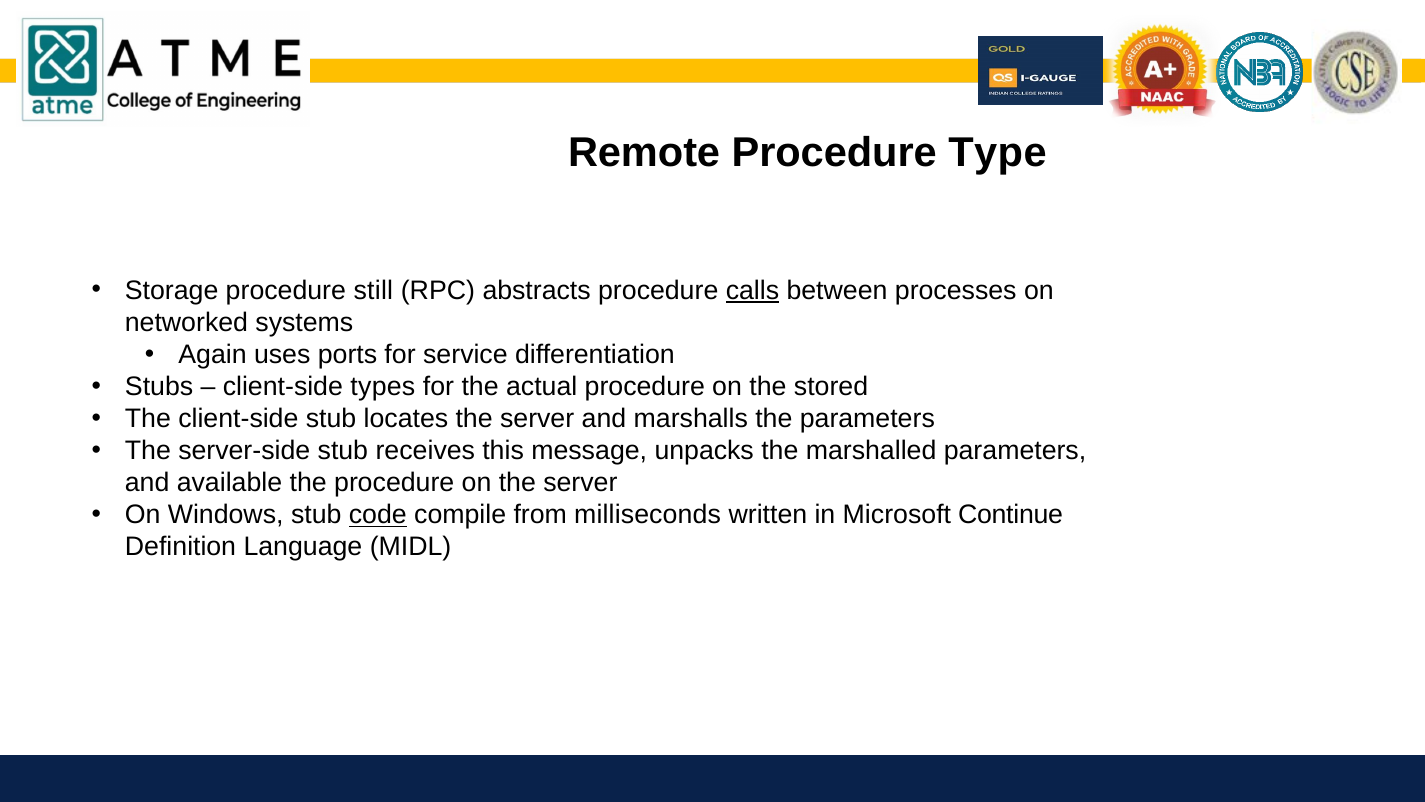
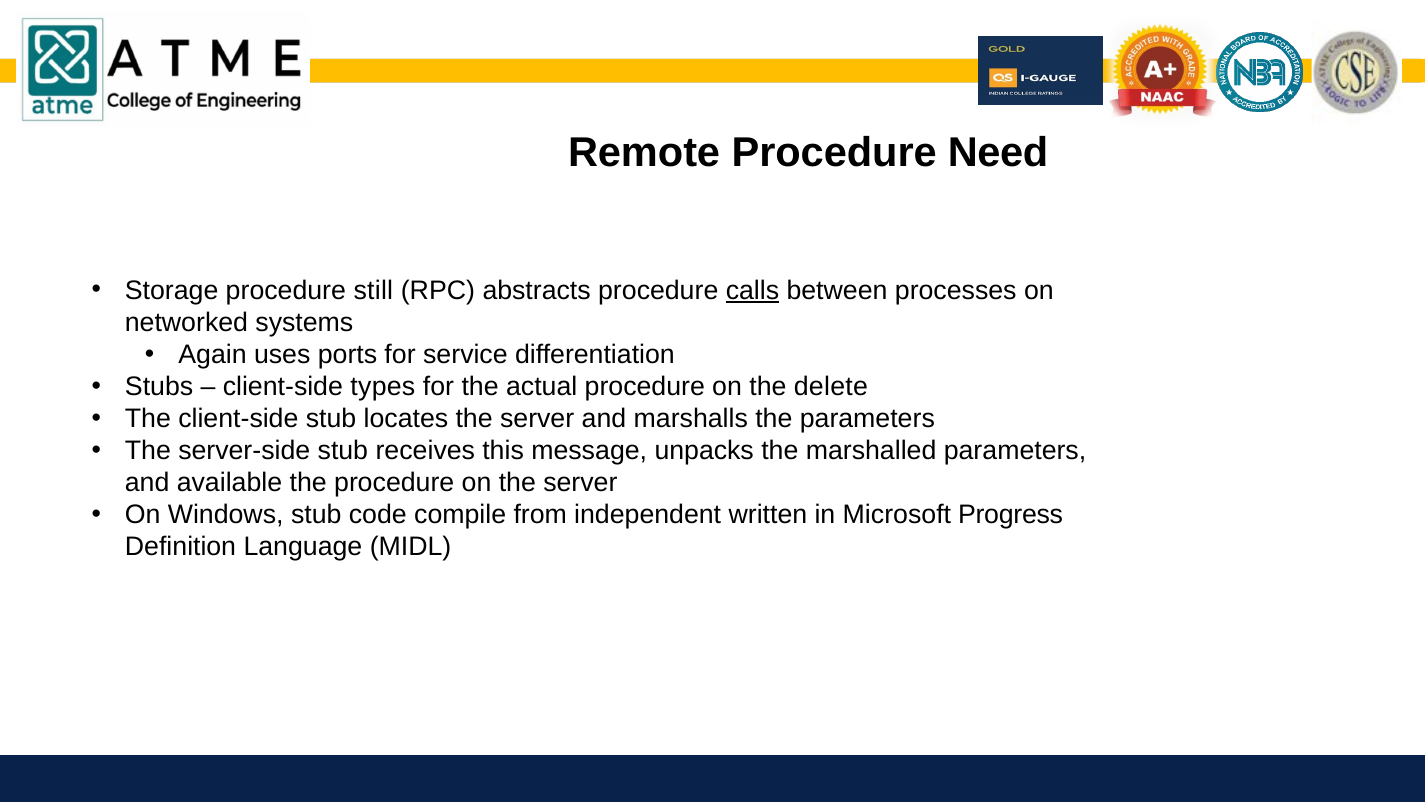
Type: Type -> Need
stored: stored -> delete
code underline: present -> none
milliseconds: milliseconds -> independent
Continue: Continue -> Progress
